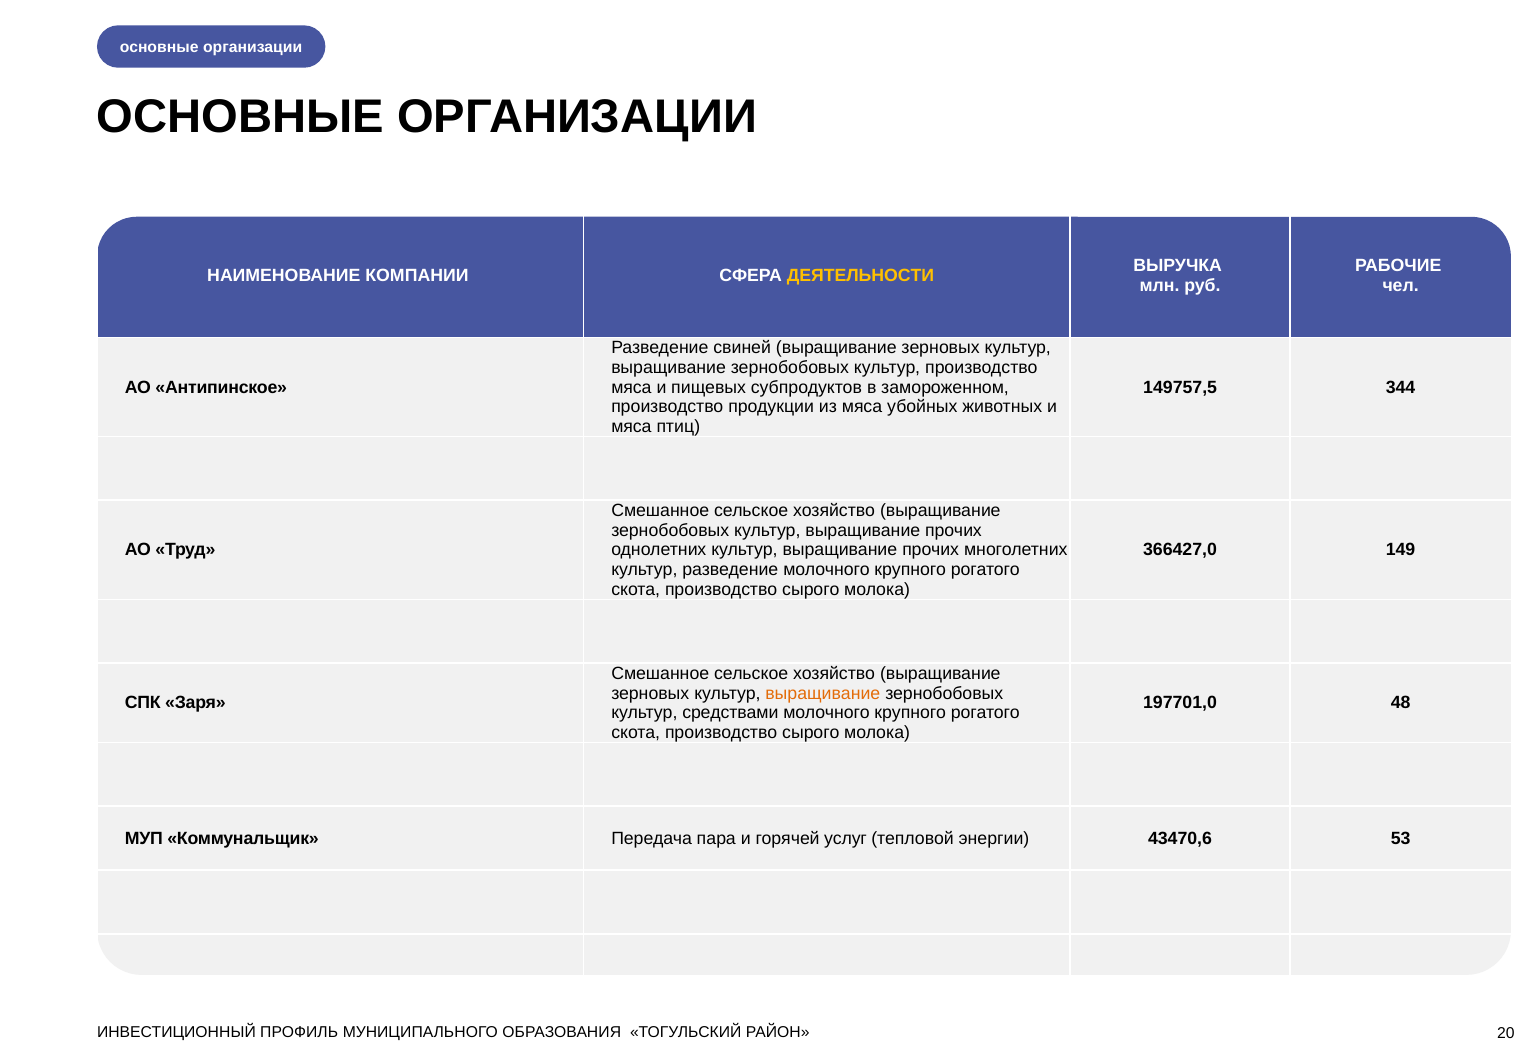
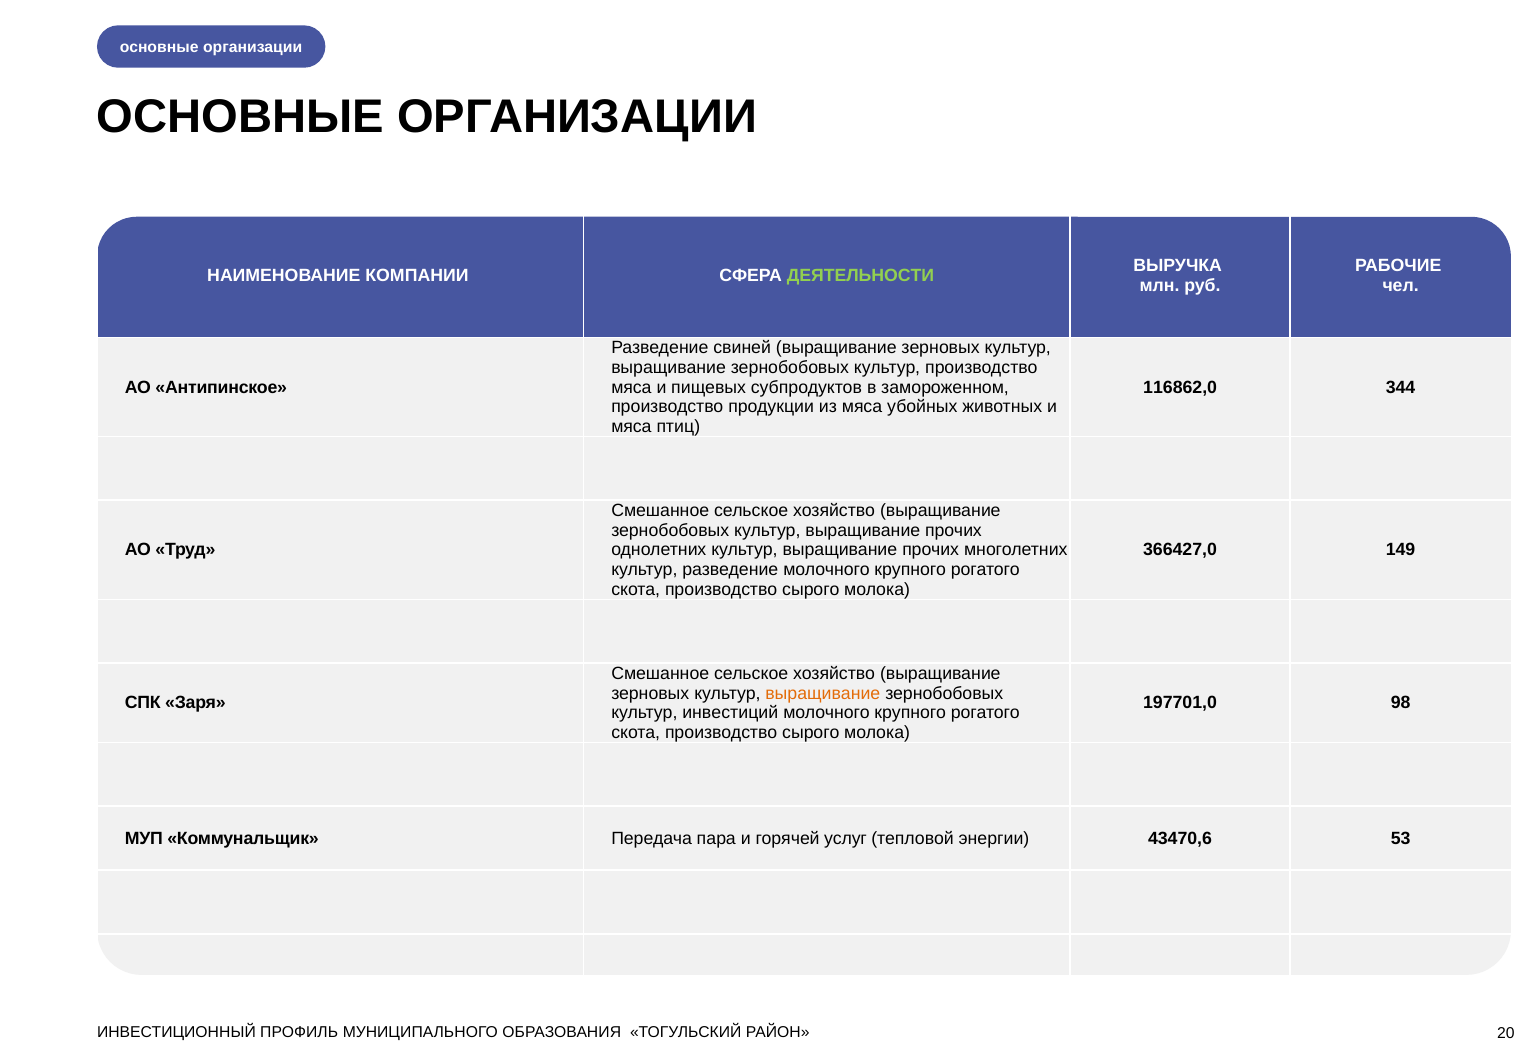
ДЕЯТЕЛЬНОСТИ colour: yellow -> light green
149757,5: 149757,5 -> 116862,0
48: 48 -> 98
средствами: средствами -> инвестиций
